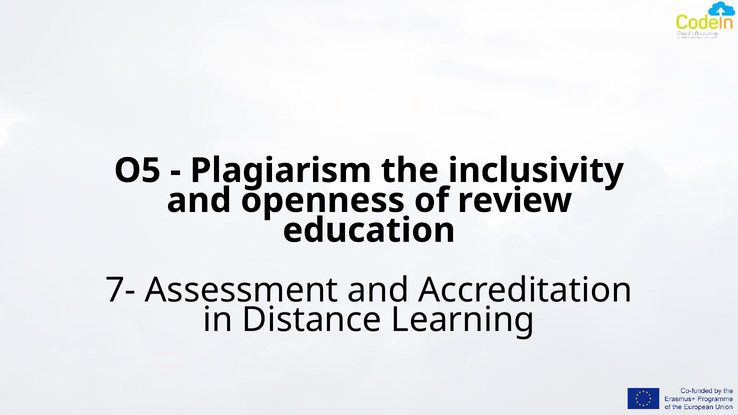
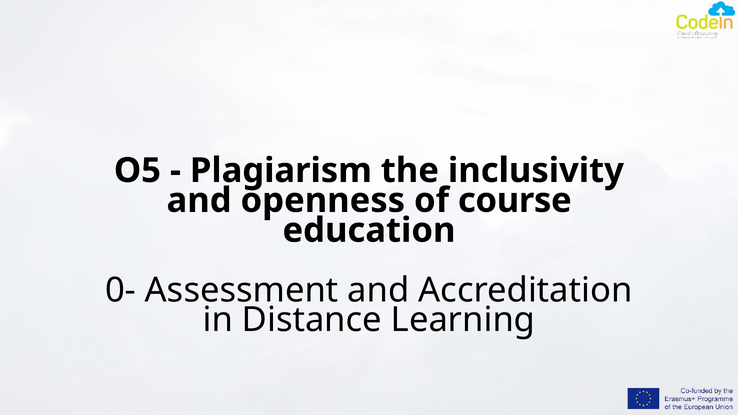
review: review -> course
7-: 7- -> 0-
